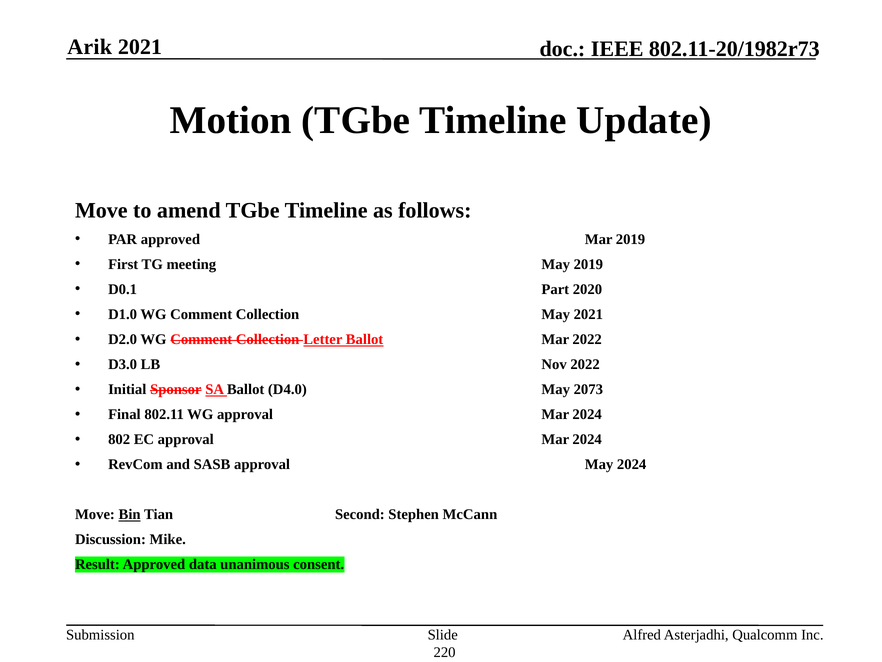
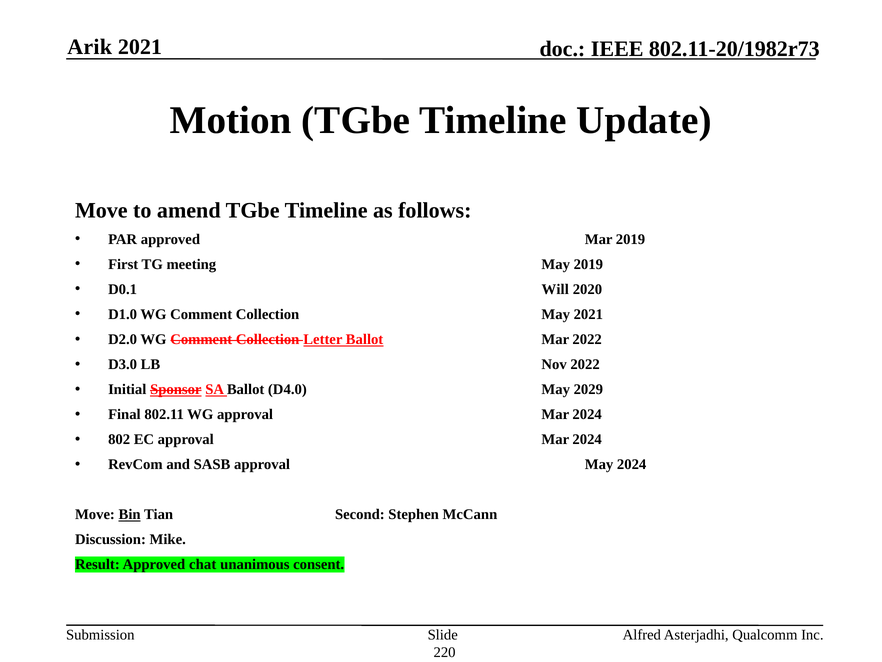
Part: Part -> Will
Sponsor underline: none -> present
2073: 2073 -> 2029
data: data -> chat
